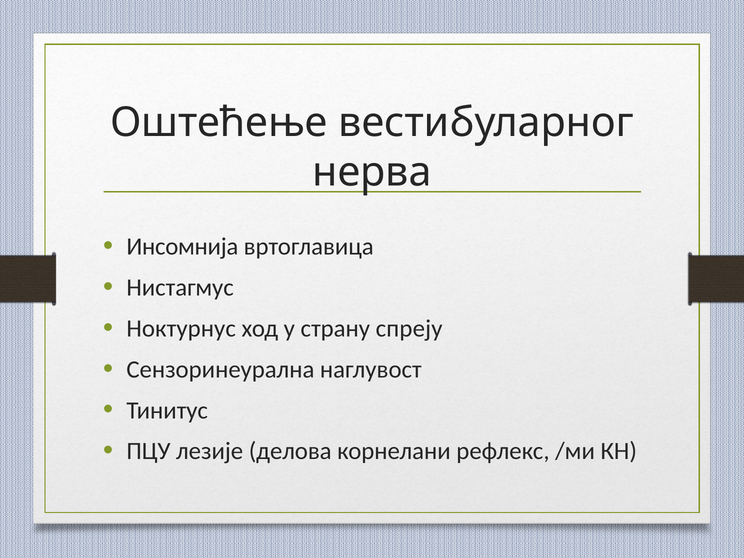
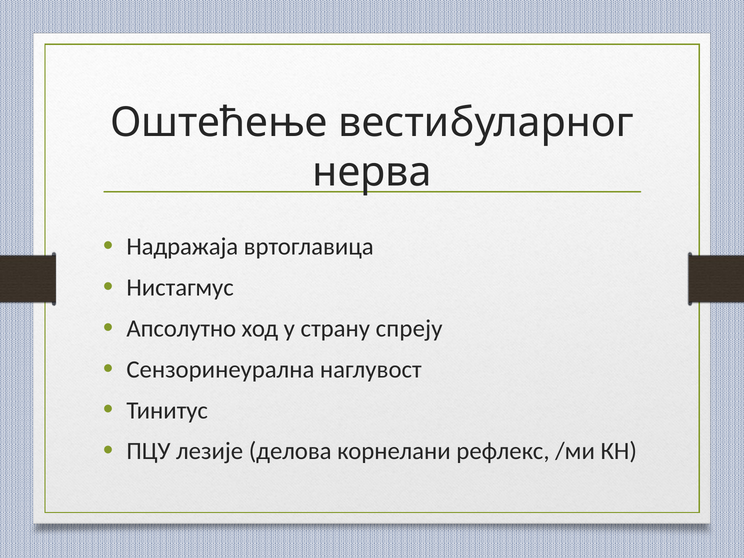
Инсомнија: Инсомнија -> Надражаја
Ноктурнус: Ноктурнус -> Апсолутно
